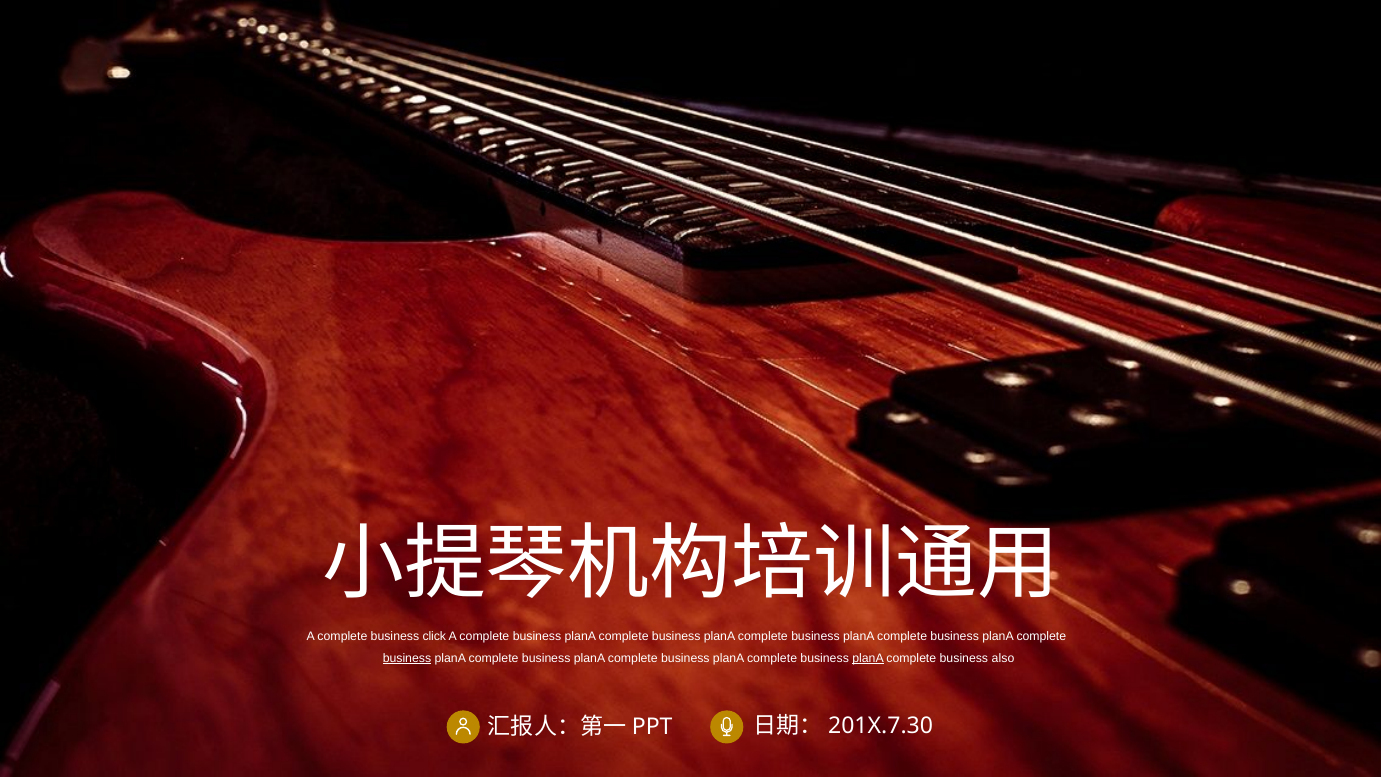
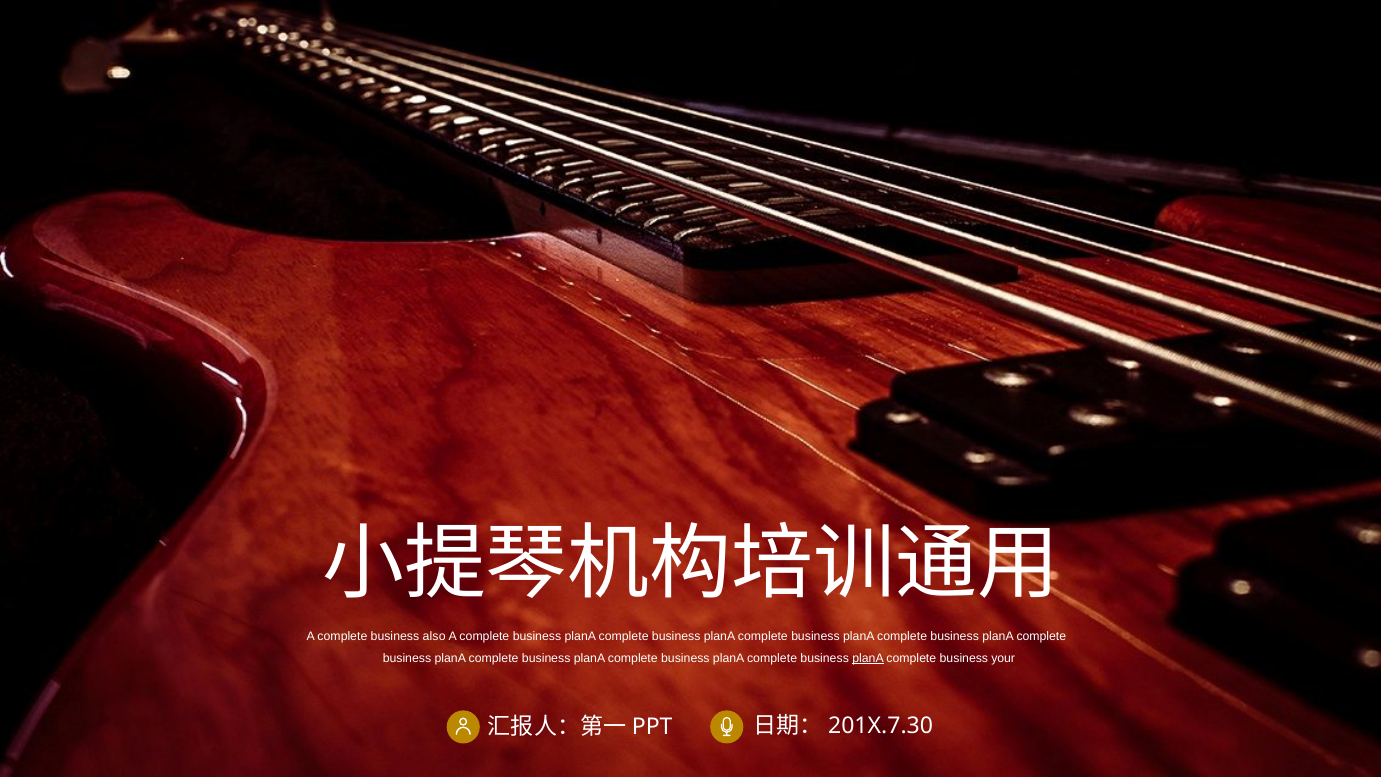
click: click -> also
business at (407, 658) underline: present -> none
also: also -> your
